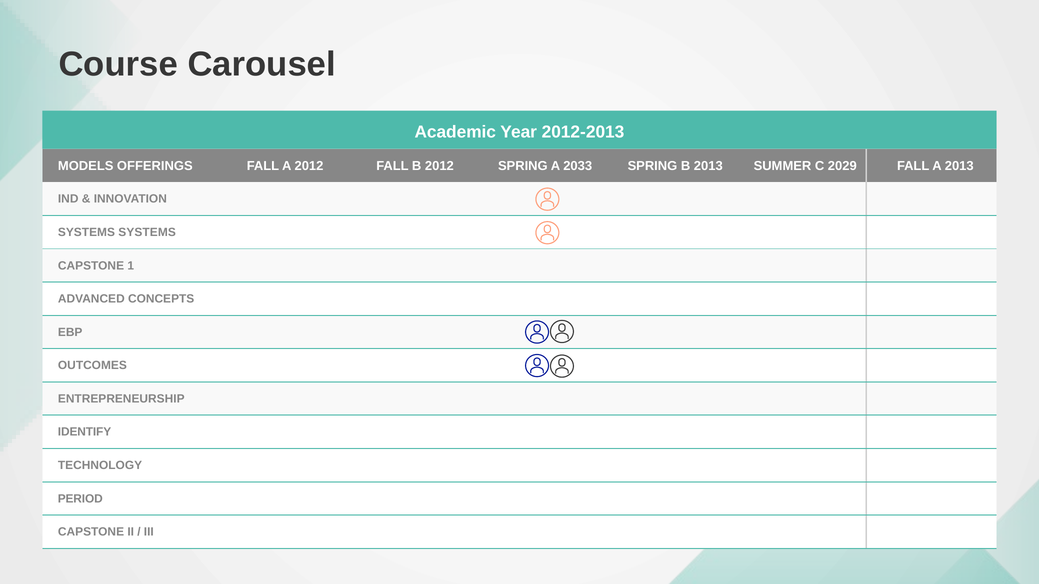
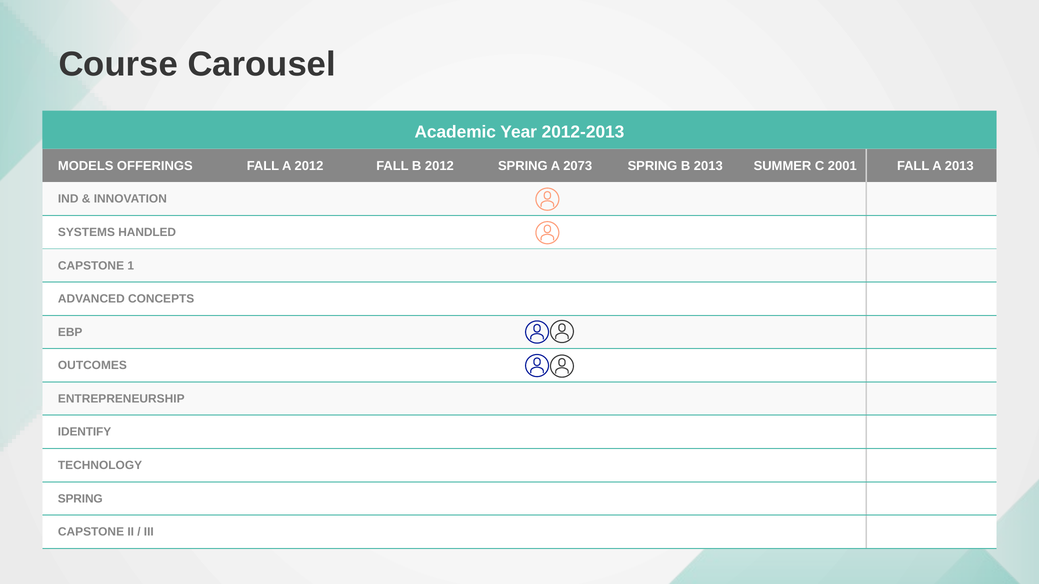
2033: 2033 -> 2073
2029: 2029 -> 2001
SYSTEMS SYSTEMS: SYSTEMS -> HANDLED
PERIOD at (80, 499): PERIOD -> SPRING
